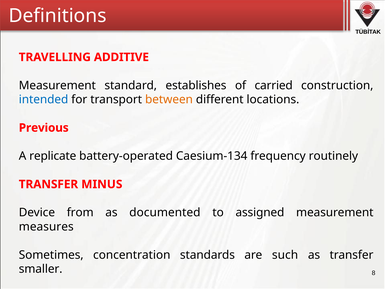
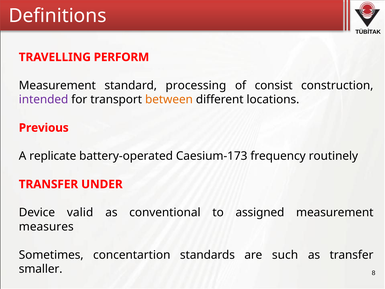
ADDITIVE: ADDITIVE -> PERFORM
establishes: establishes -> processing
carried: carried -> consist
intended colour: blue -> purple
Caesium-134: Caesium-134 -> Caesium-173
MINUS: MINUS -> UNDER
from: from -> valid
documented: documented -> conventional
concentration: concentration -> concentartion
